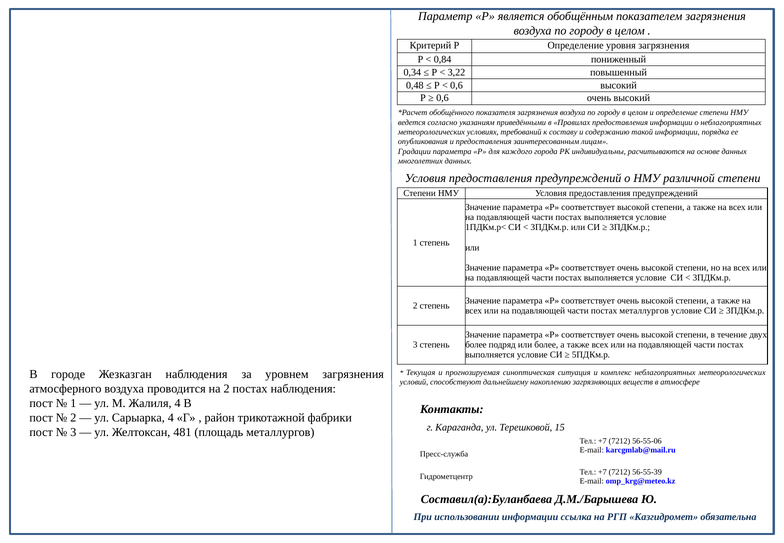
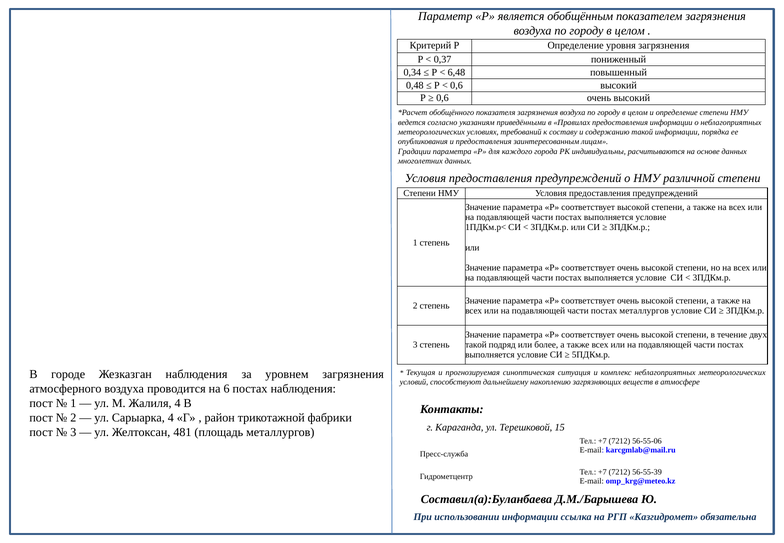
0,84: 0,84 -> 0,37
3,22: 3,22 -> 6,48
более at (476, 345): более -> такой
на 2: 2 -> 6
